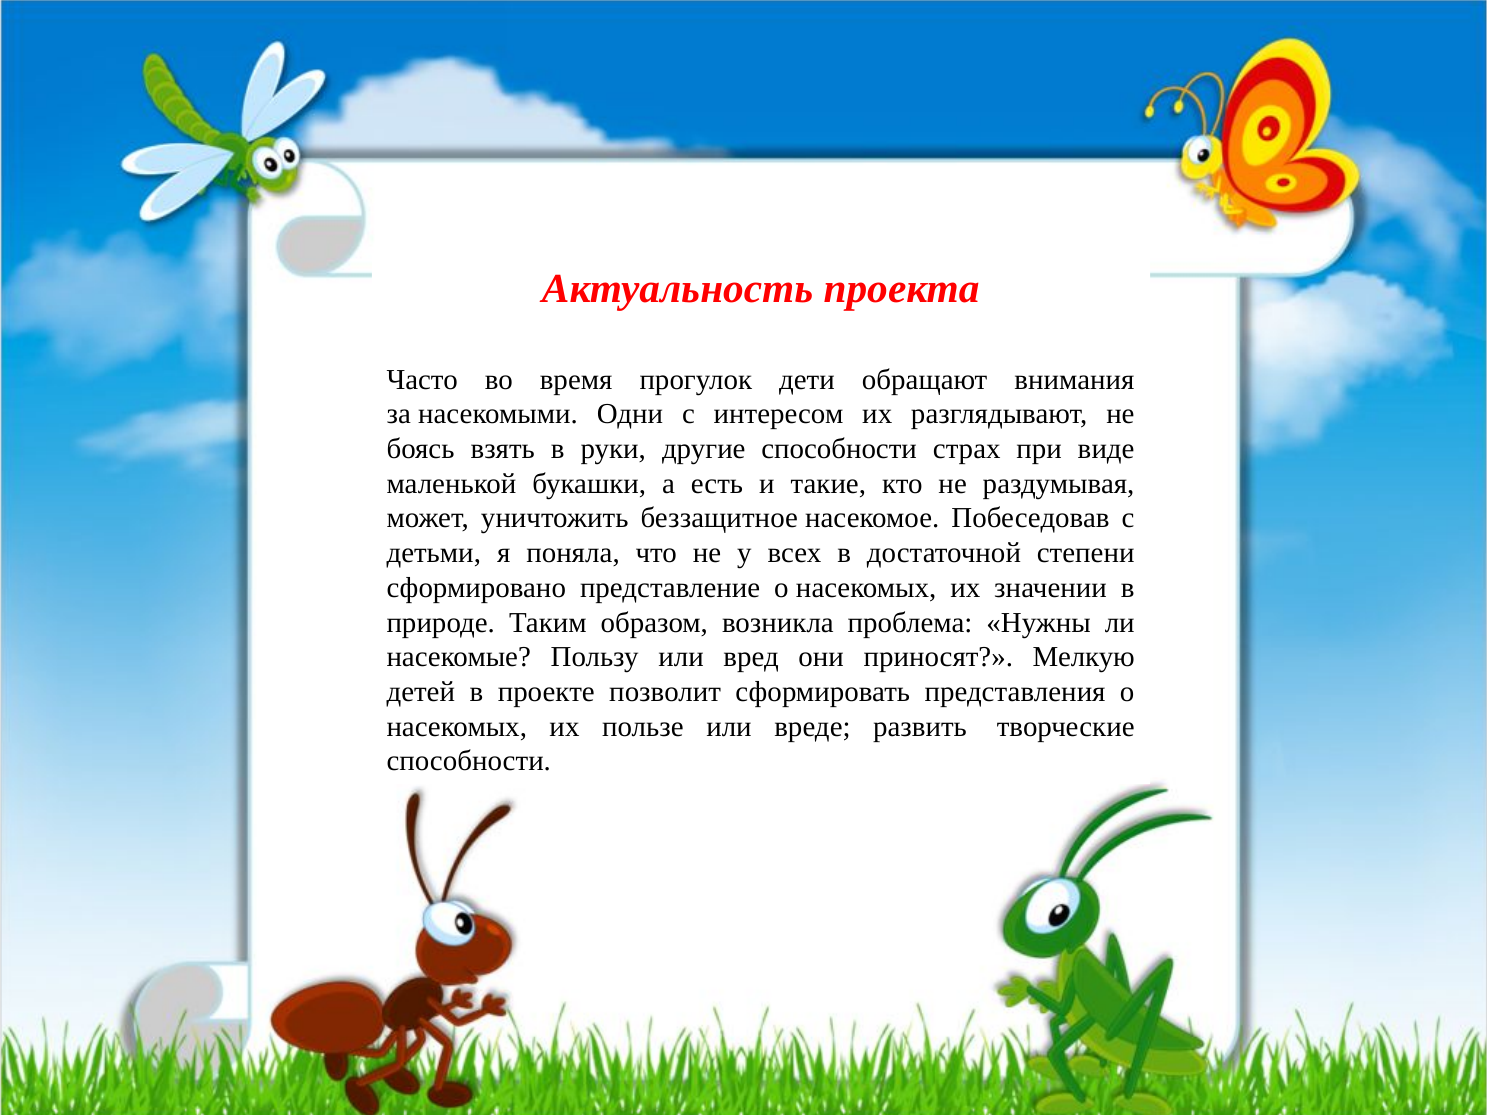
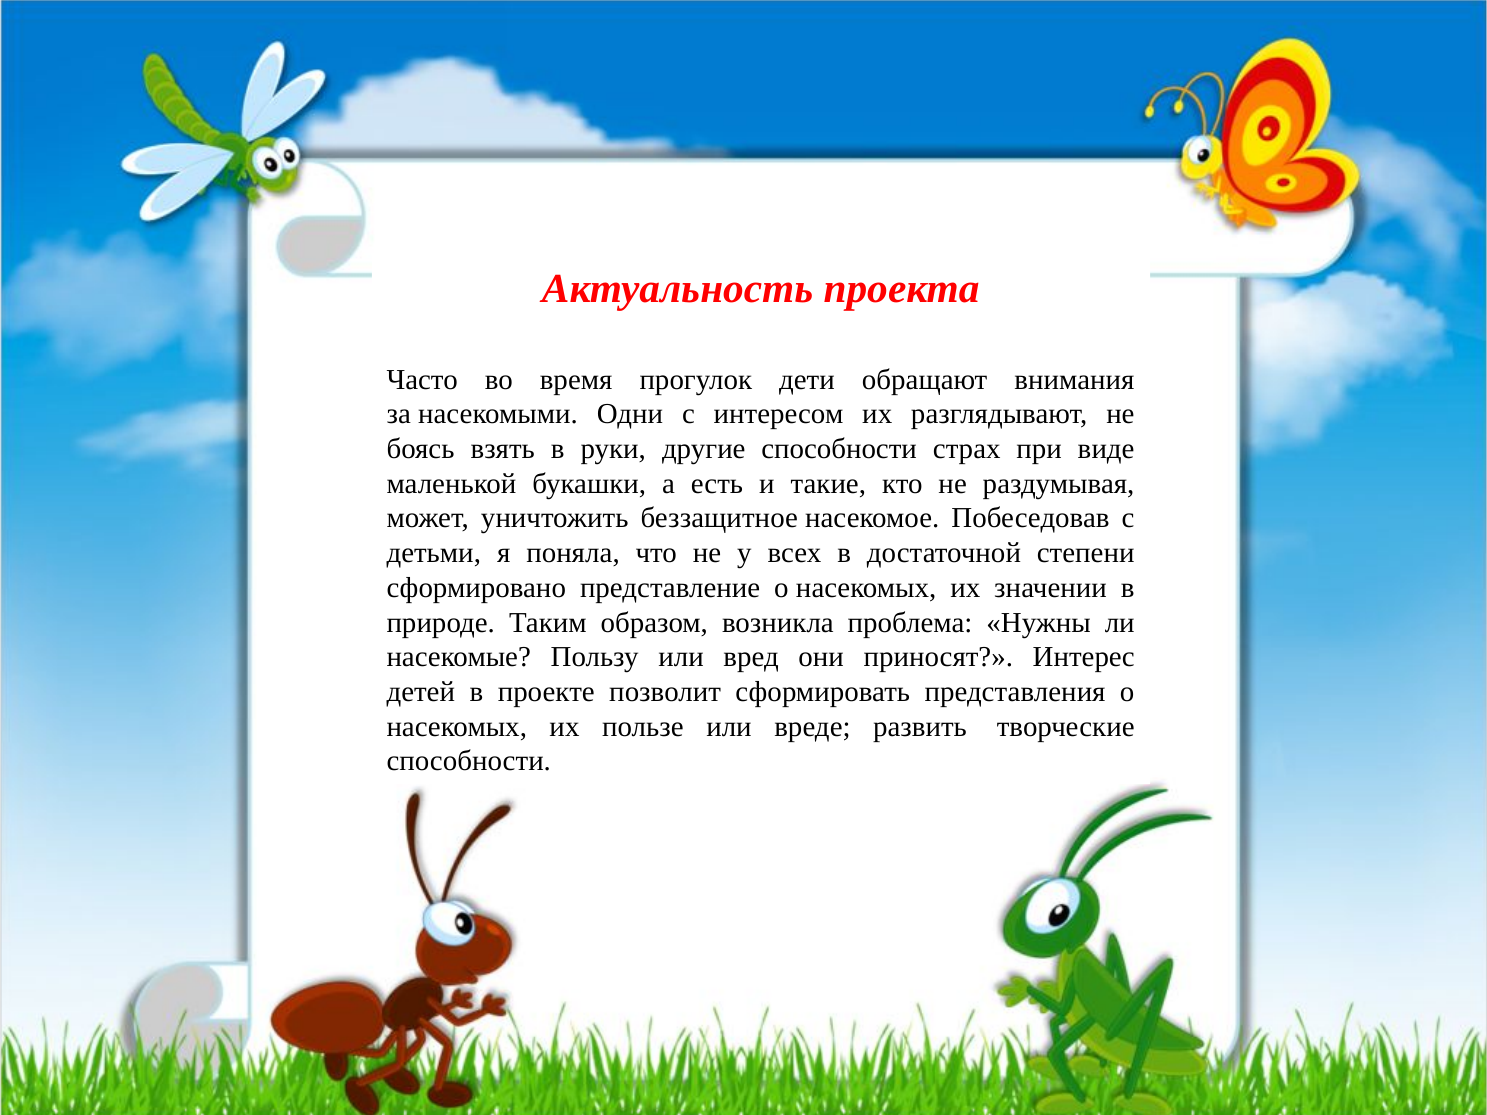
Мелкую: Мелкую -> Интерес
